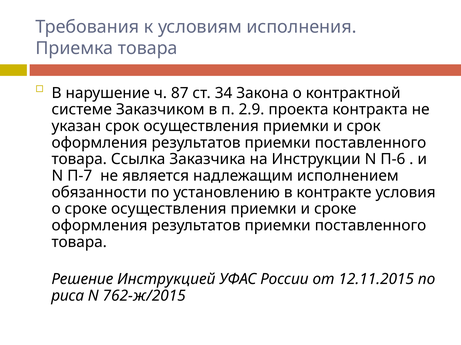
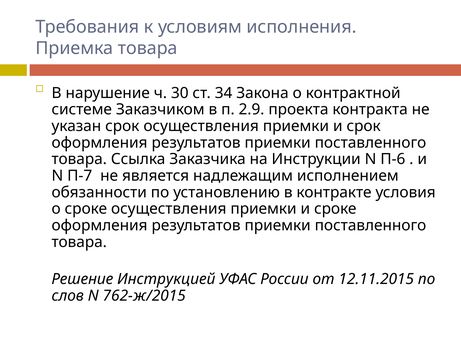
87: 87 -> 30
риса: риса -> слов
